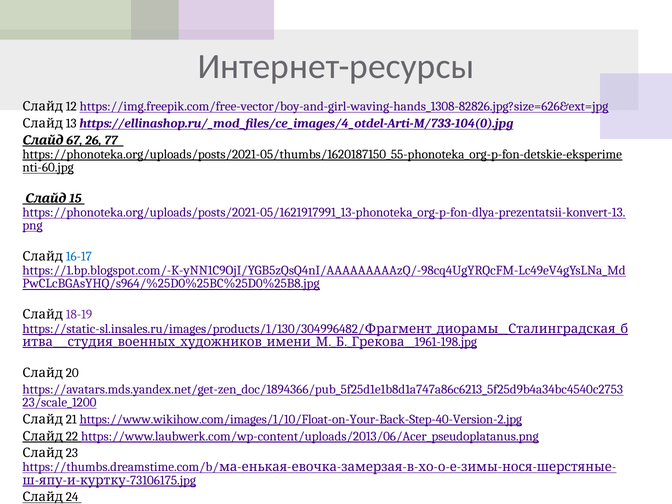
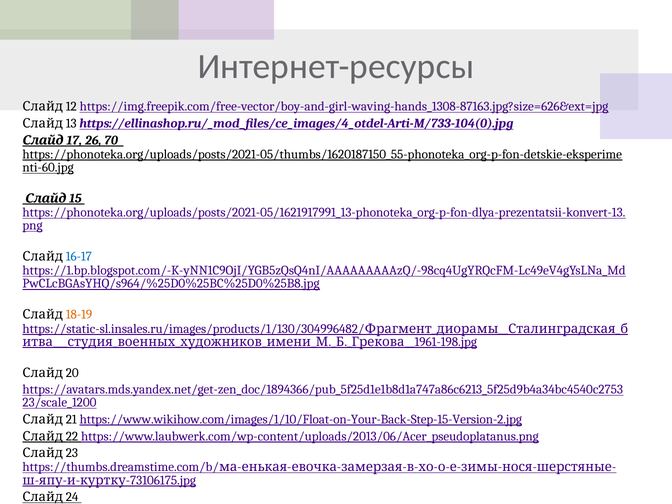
https://img.freepik.com/free-vector/boy-and-girl-waving-hands_1308-82826.jpg?size=626&ext=jpg: https://img.freepik.com/free-vector/boy-and-girl-waving-hands_1308-82826.jpg?size=626&ext=jpg -> https://img.freepik.com/free-vector/boy-and-girl-waving-hands_1308-87163.jpg?size=626&ext=jpg
67: 67 -> 17
77: 77 -> 70
18-19 colour: purple -> orange
https://www.wikihow.com/images/1/10/Float-on-Your-Back-Step-40-Version-2.jpg: https://www.wikihow.com/images/1/10/Float-on-Your-Back-Step-40-Version-2.jpg -> https://www.wikihow.com/images/1/10/Float-on-Your-Back-Step-15-Version-2.jpg
